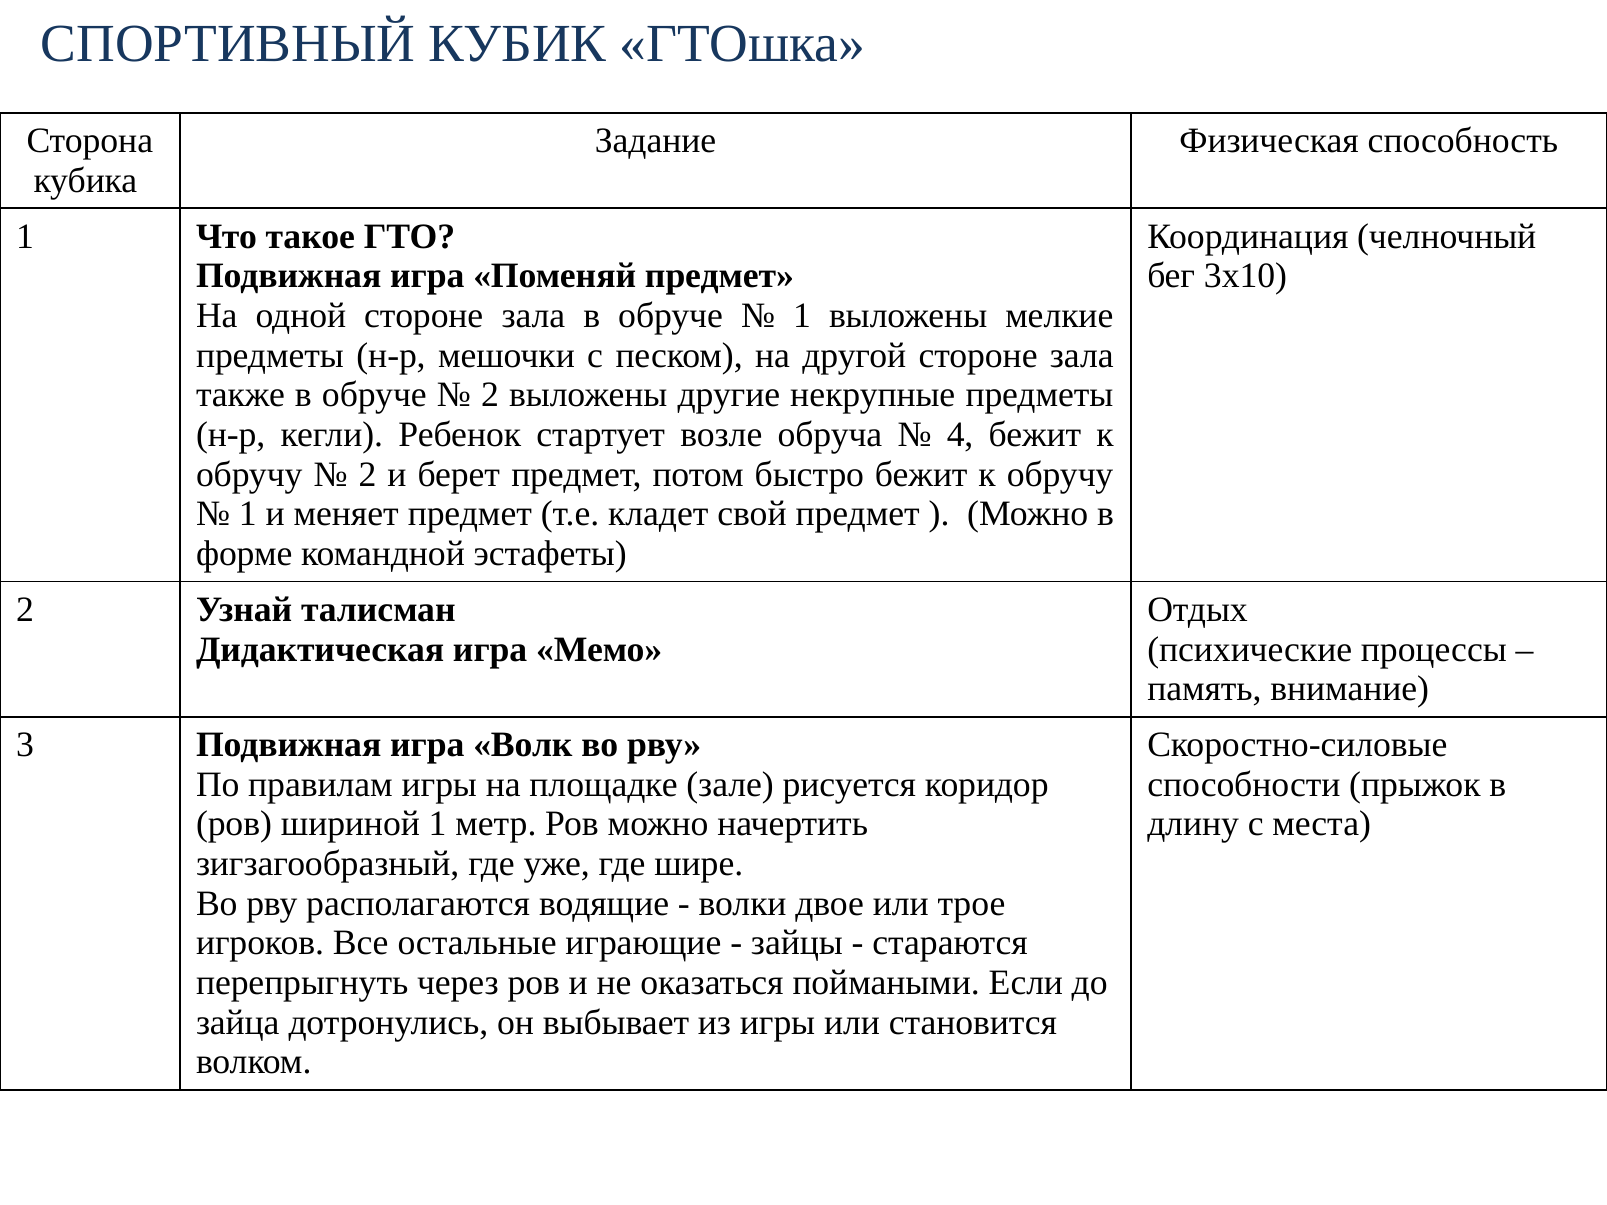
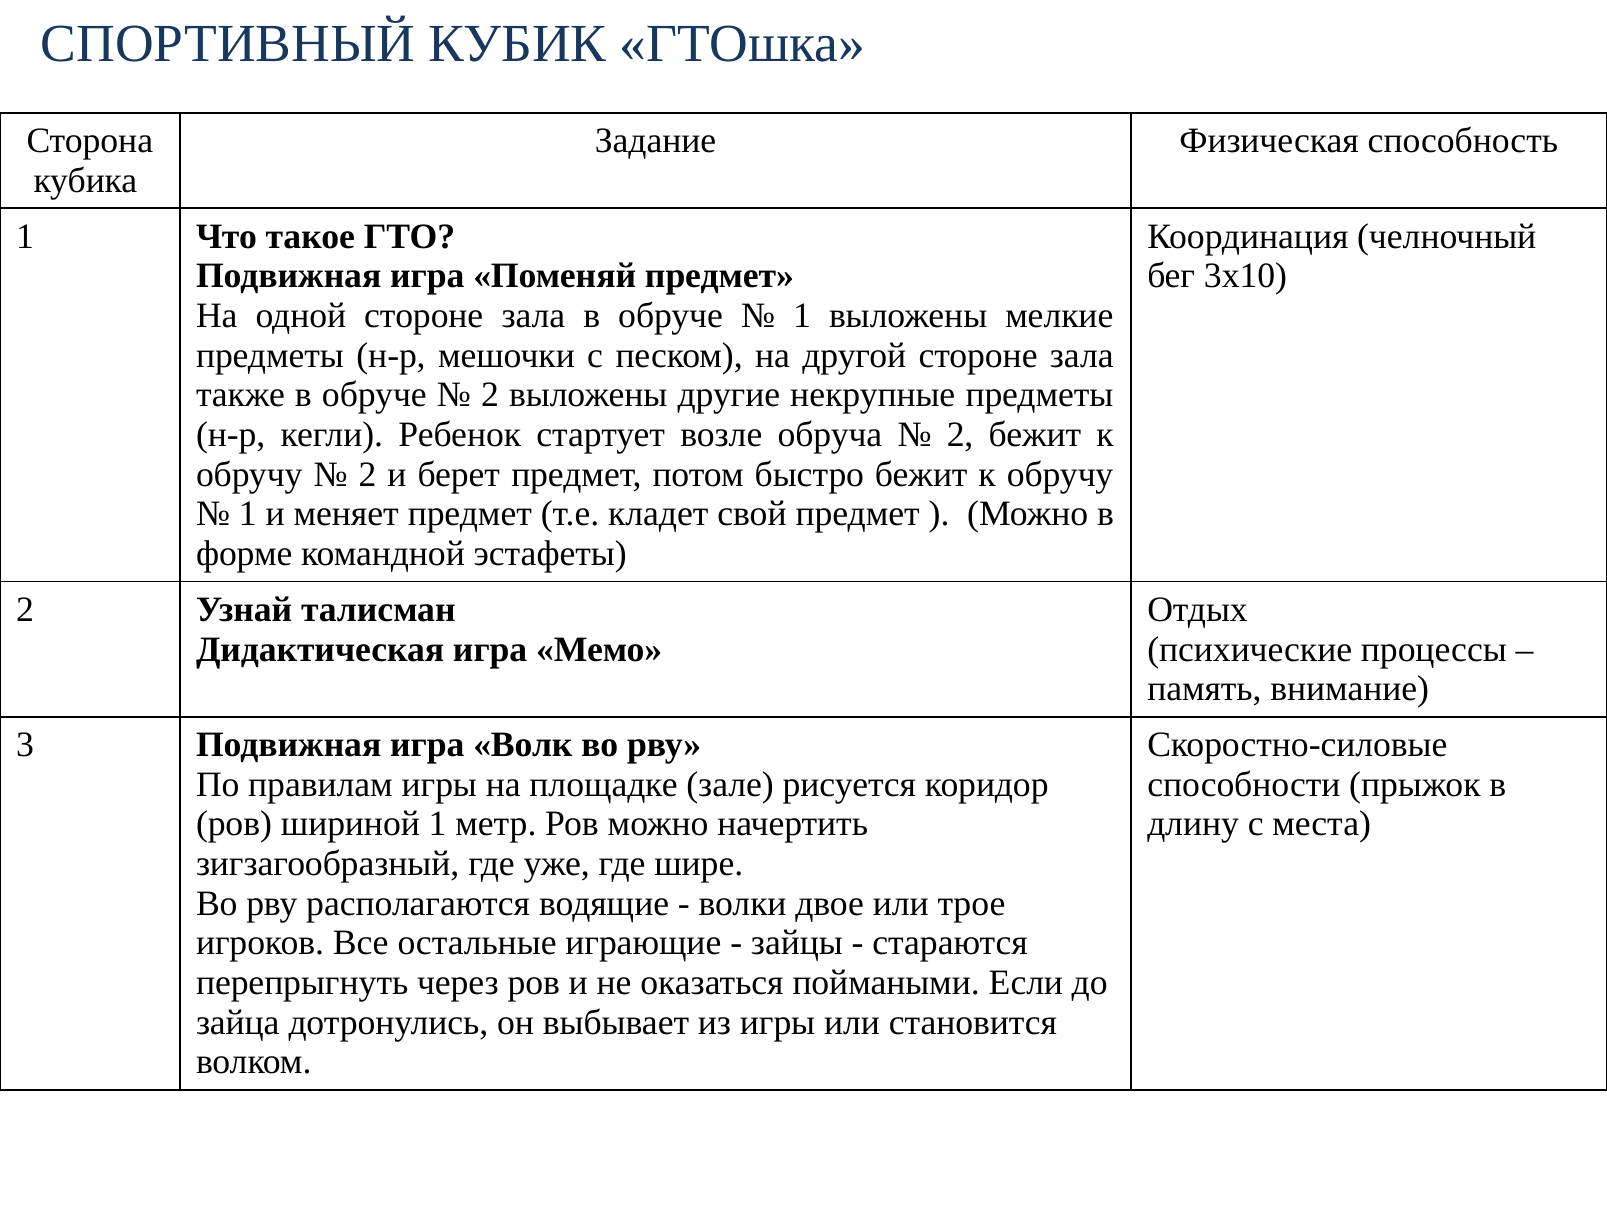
4 at (960, 435): 4 -> 2
